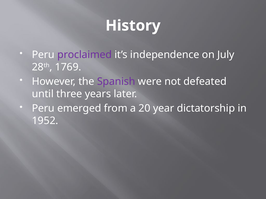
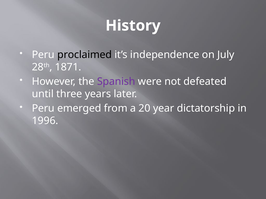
proclaimed colour: purple -> black
1769: 1769 -> 1871
1952: 1952 -> 1996
